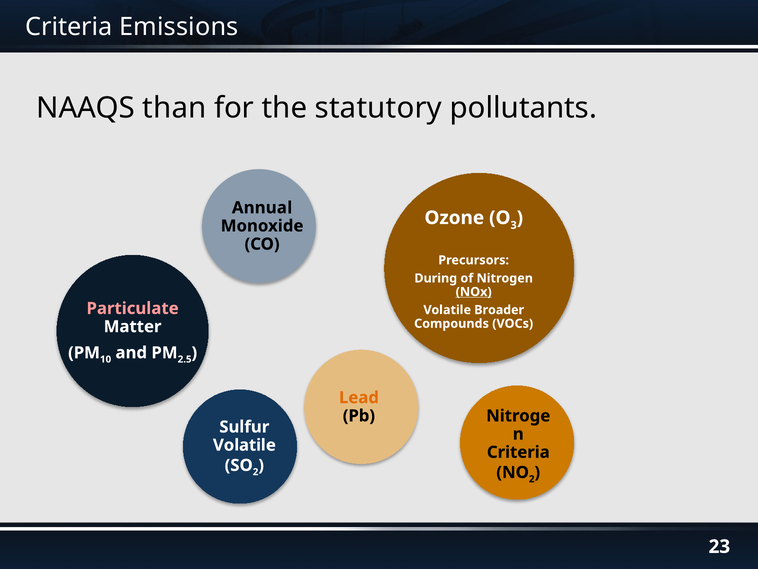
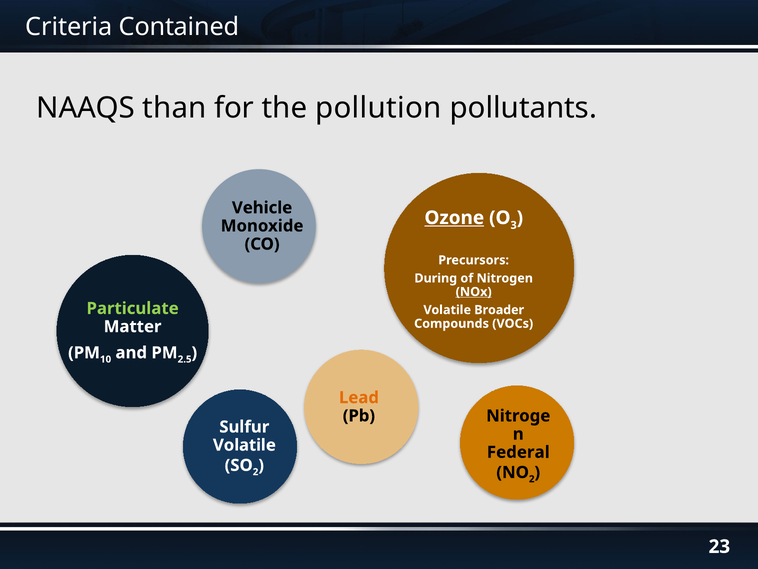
Emissions: Emissions -> Contained
statutory: statutory -> pollution
Annual: Annual -> Vehicle
Ozone underline: none -> present
Particulate colour: pink -> light green
Criteria at (518, 452): Criteria -> Federal
